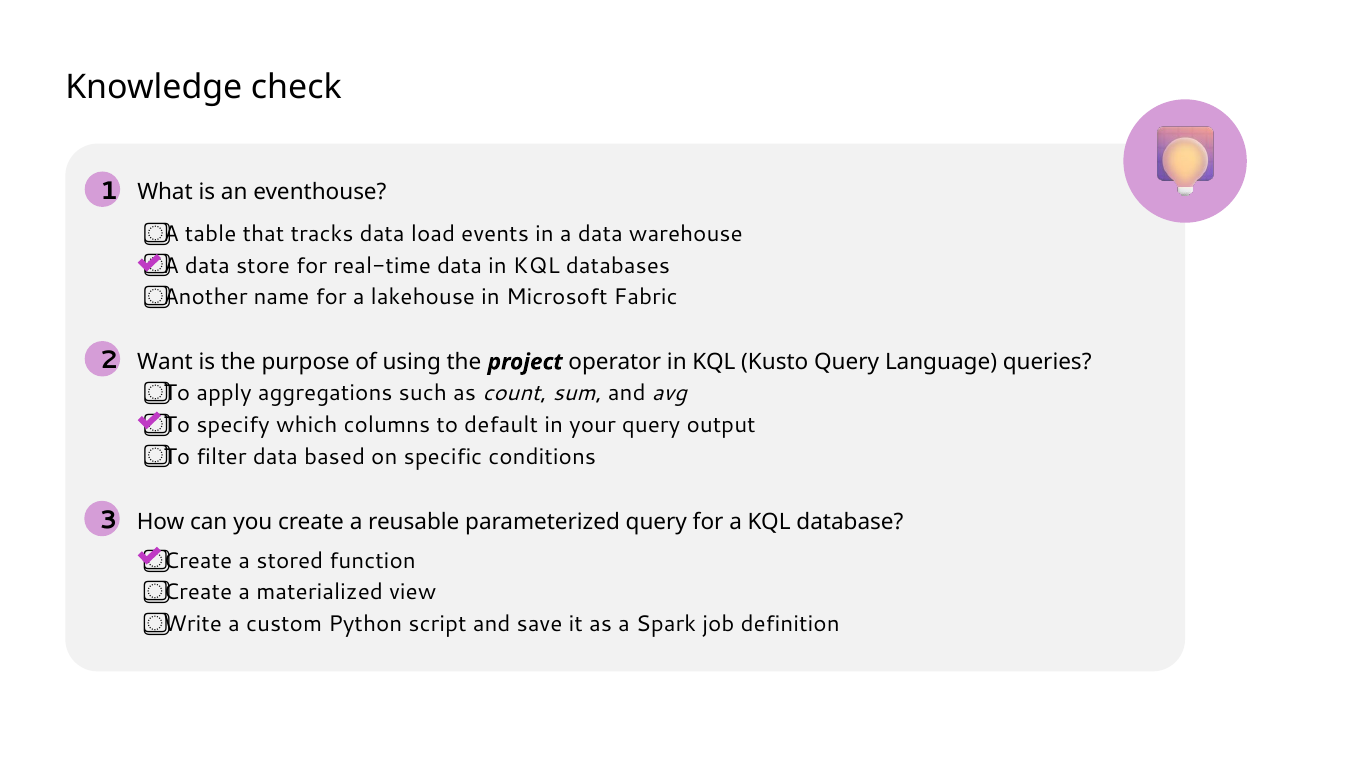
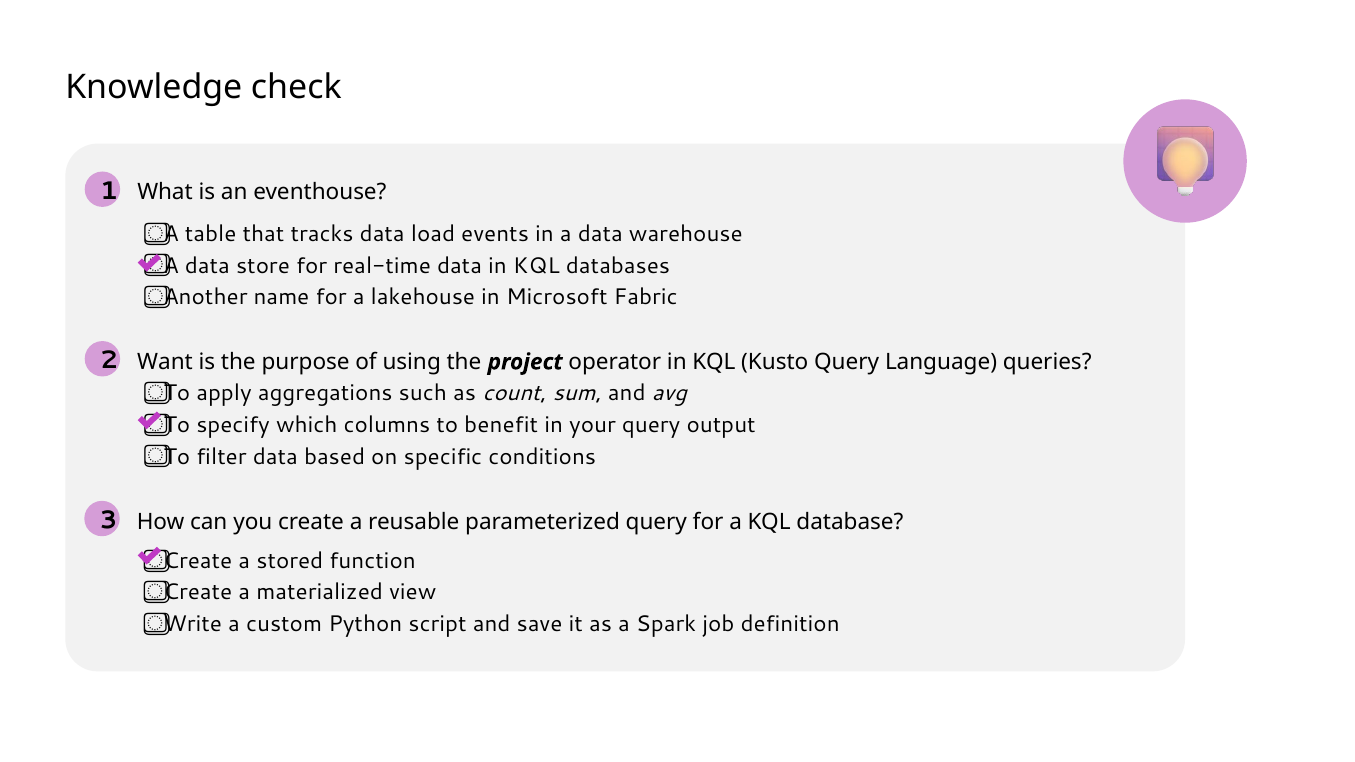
default: default -> benefit
